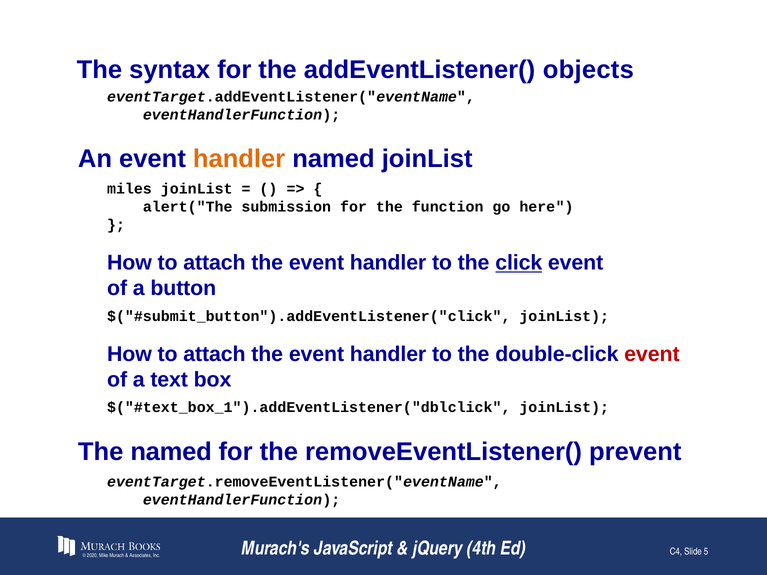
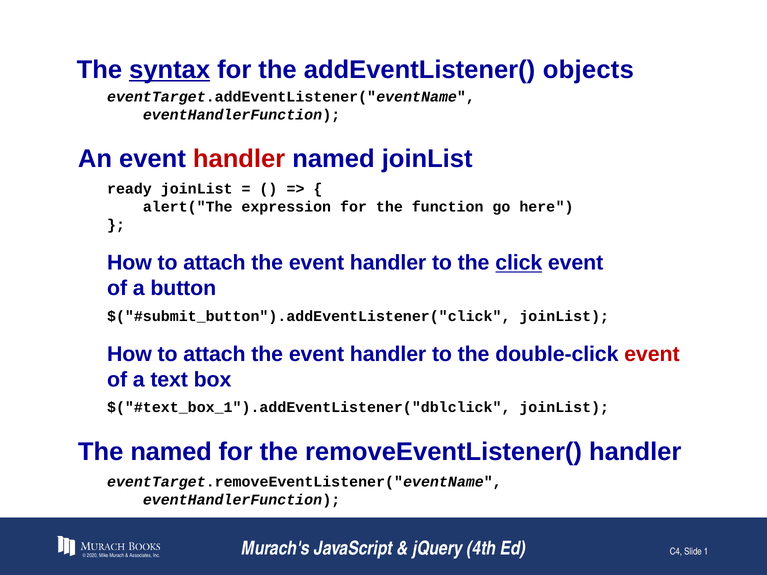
syntax underline: none -> present
handler at (239, 159) colour: orange -> red
miles: miles -> ready
submission: submission -> expression
removeEventListener( prevent: prevent -> handler
5: 5 -> 1
